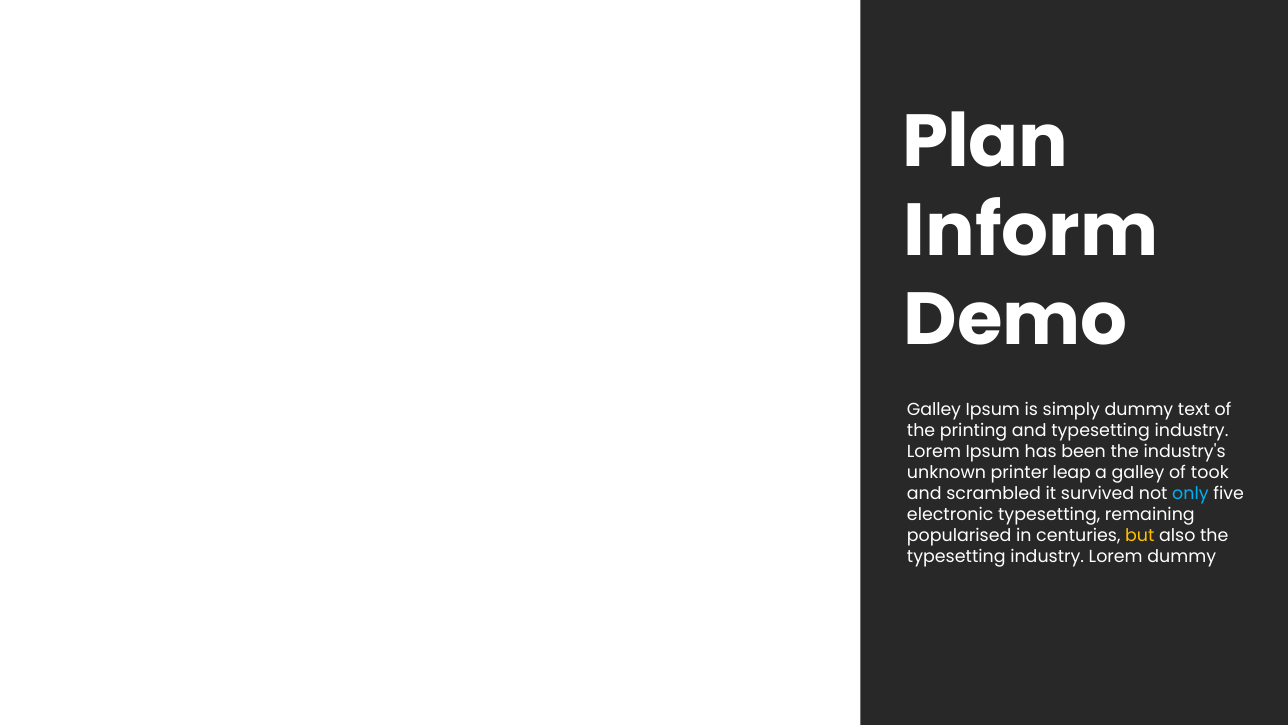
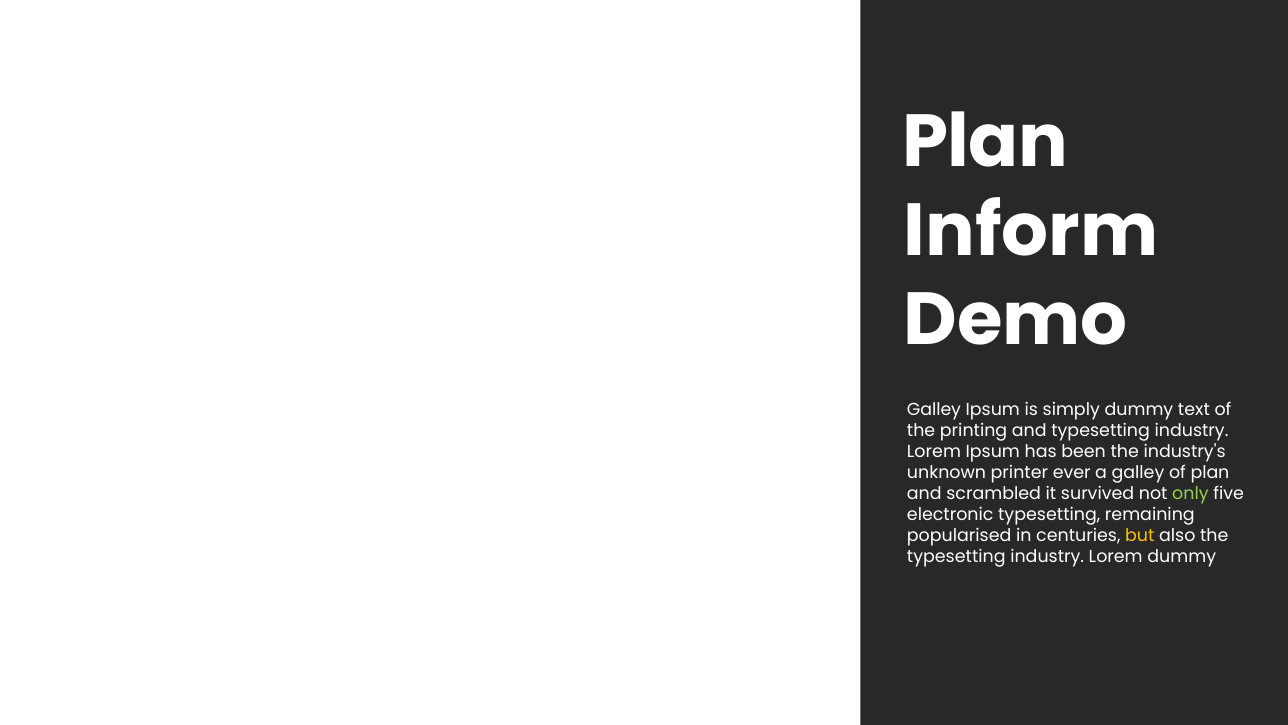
leap: leap -> ever
of took: took -> plan
only colour: light blue -> light green
